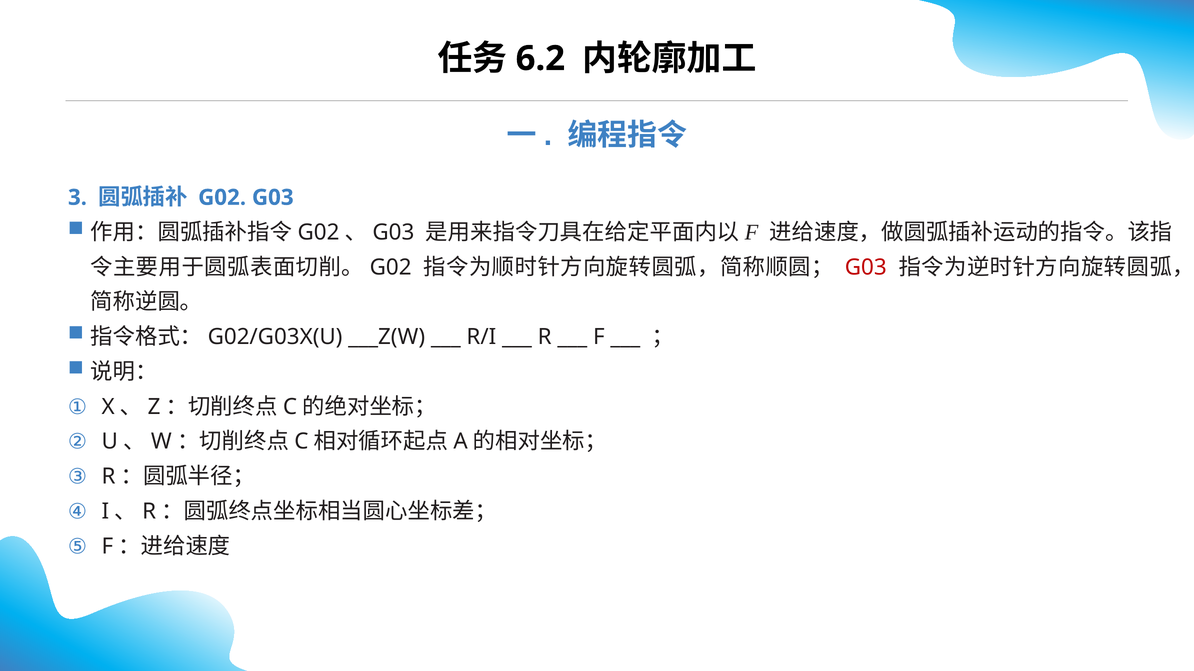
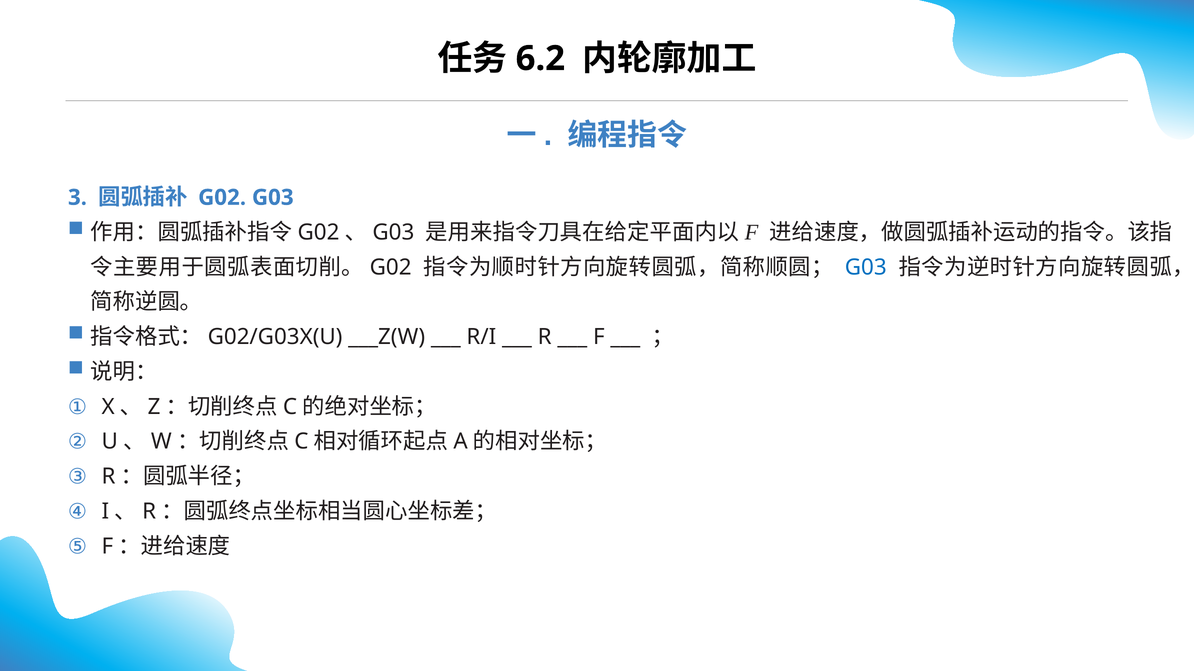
G03 at (866, 267) colour: red -> blue
